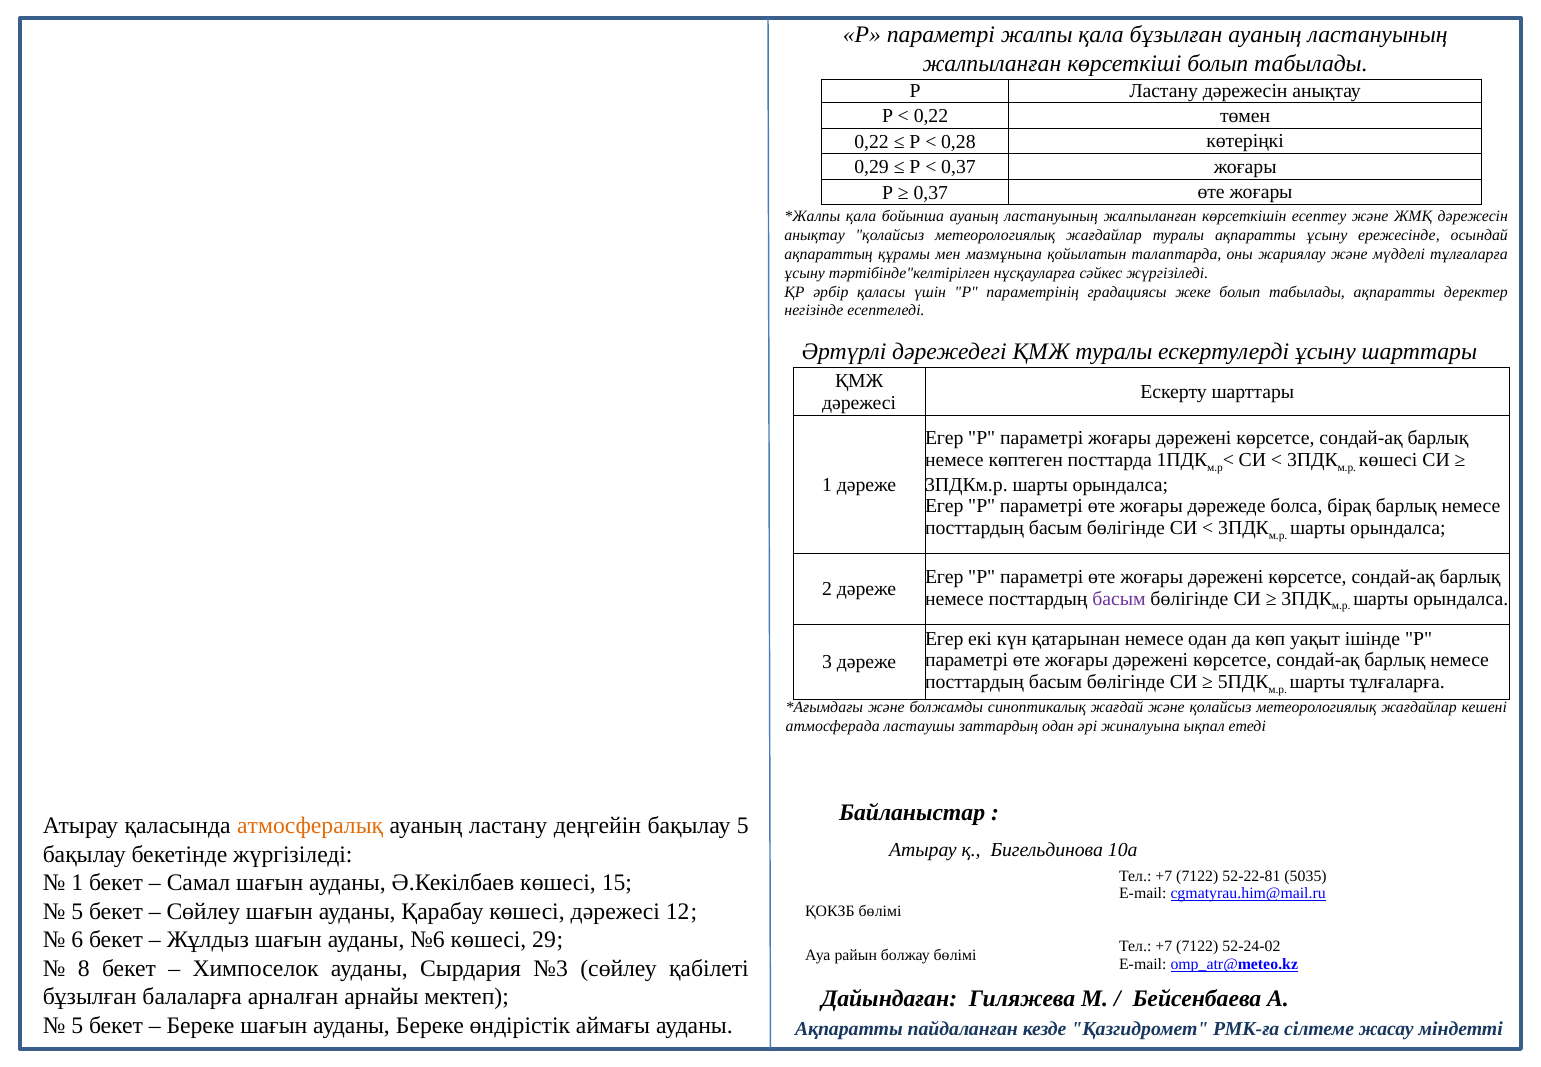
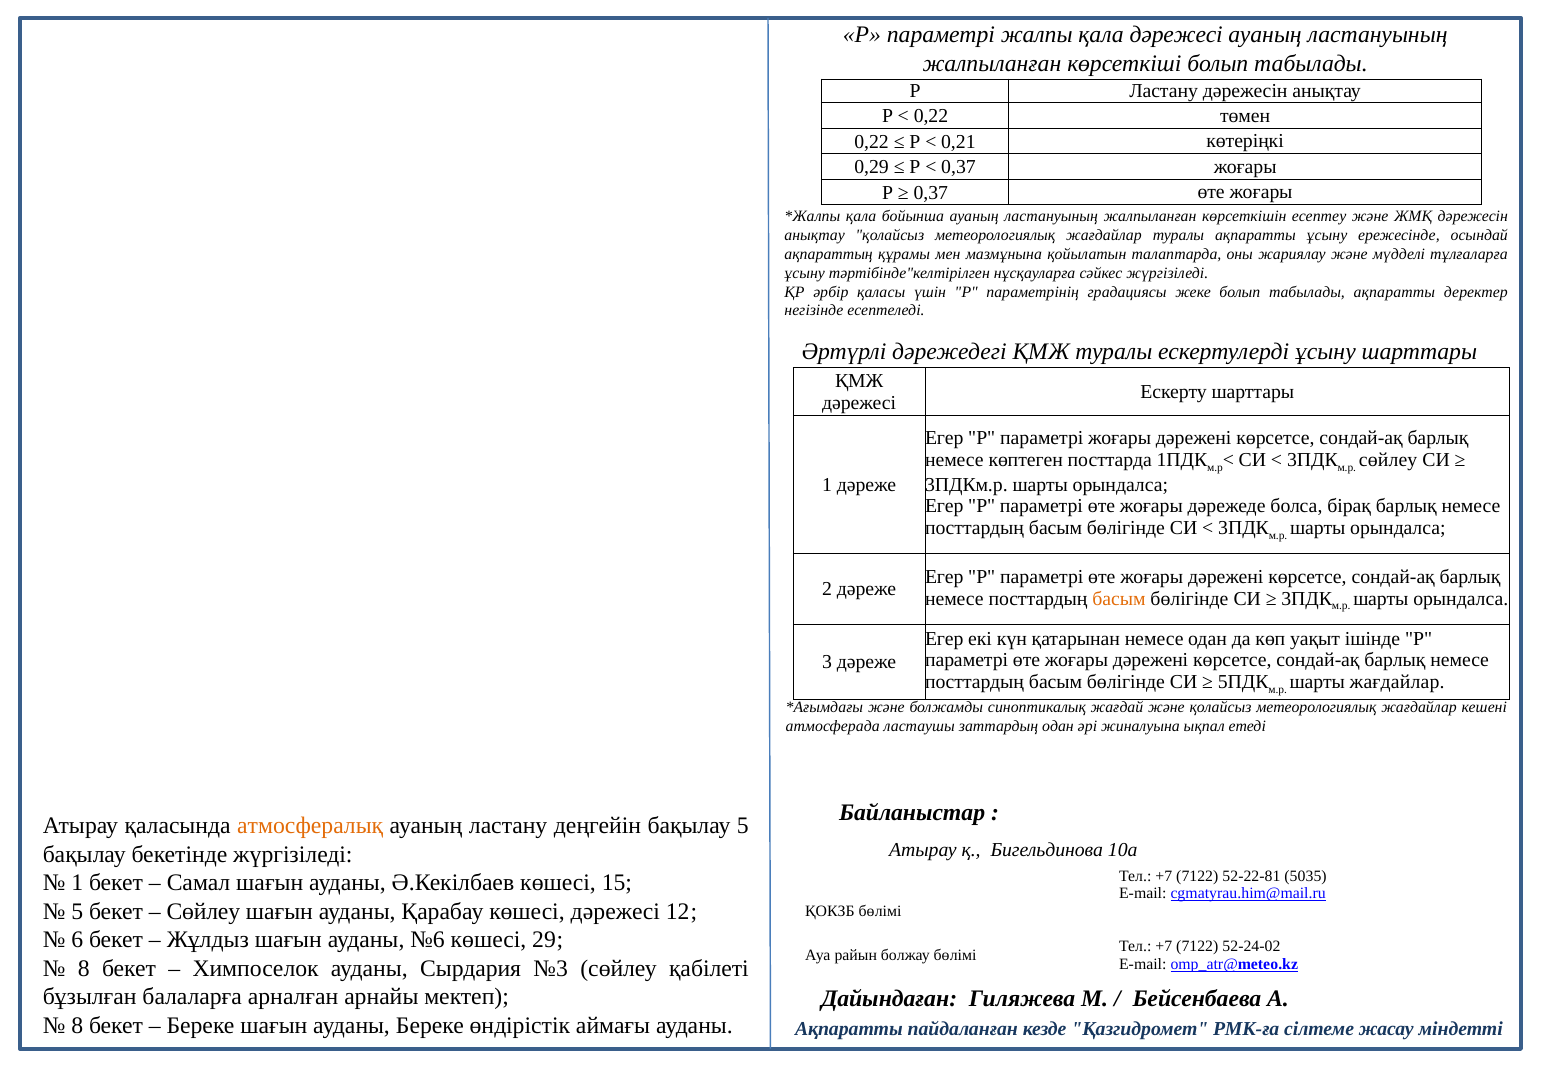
қала бұзылған: бұзылған -> дәрежесі
0,28: 0,28 -> 0,21
көшесі at (1388, 460): көшесі -> сөйлеу
басым at (1119, 598) colour: purple -> orange
шарты тұлғаларға: тұлғаларға -> жағдайлар
5 at (77, 1025): 5 -> 8
